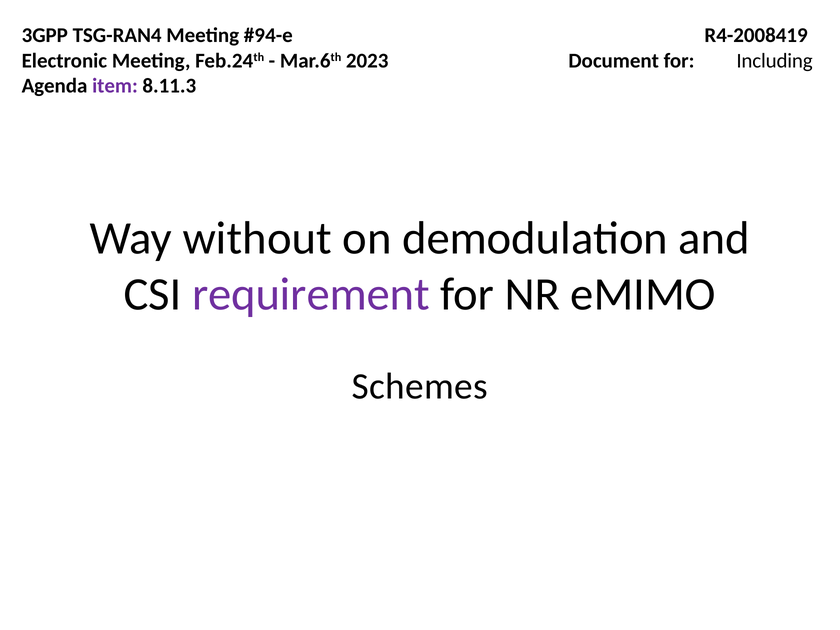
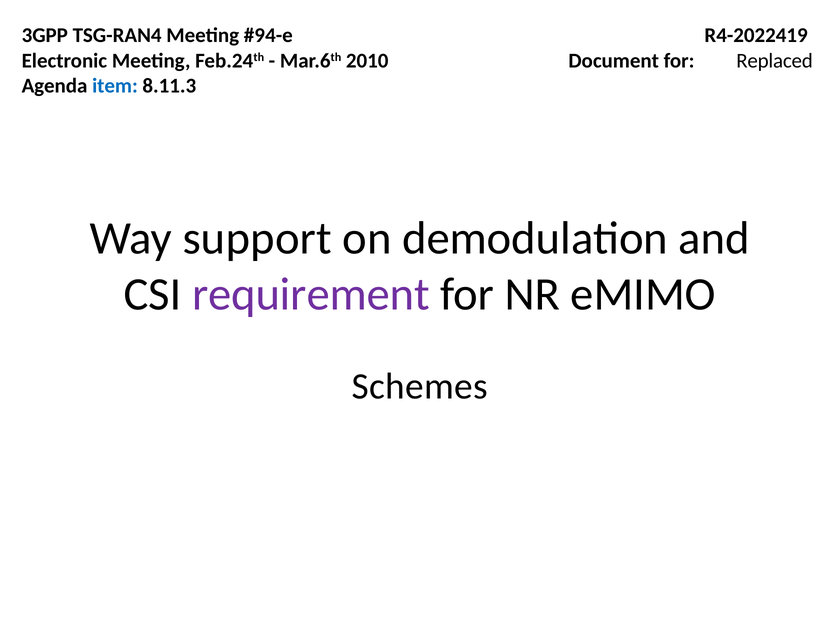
R4-2008419: R4-2008419 -> R4-2022419
2023: 2023 -> 2010
Including: Including -> Replaced
item colour: purple -> blue
without: without -> support
